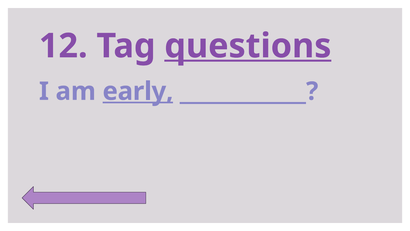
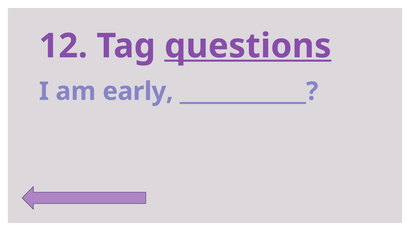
early underline: present -> none
